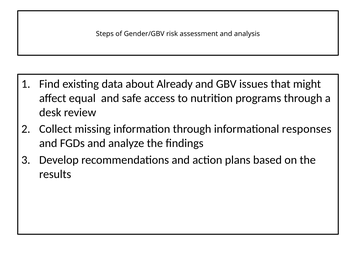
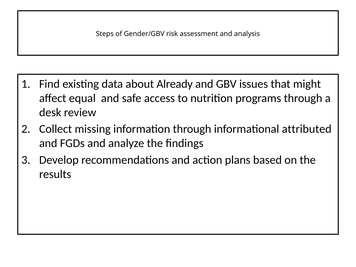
responses: responses -> attributed
